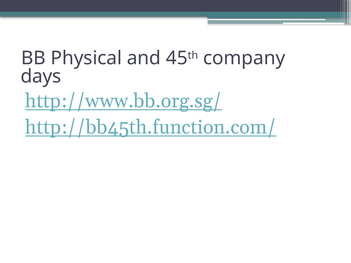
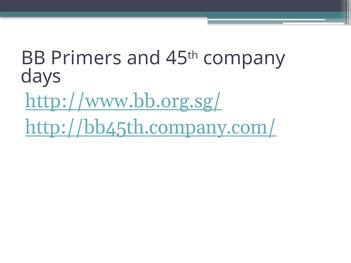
Physical: Physical -> Primers
http://bb45th.function.com/: http://bb45th.function.com/ -> http://bb45th.company.com/
